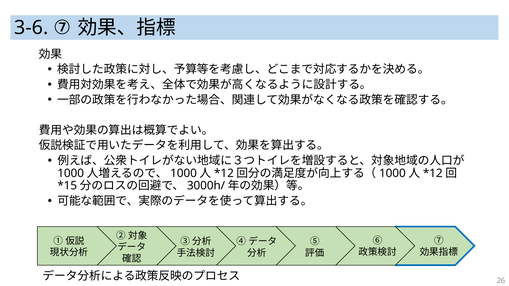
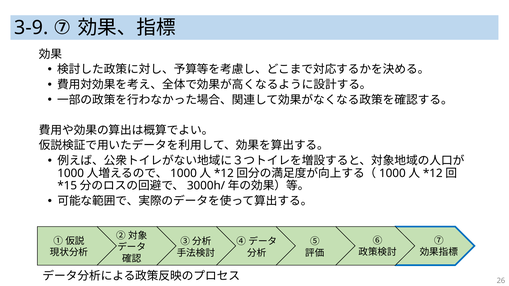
3-6: 3-6 -> 3-9
